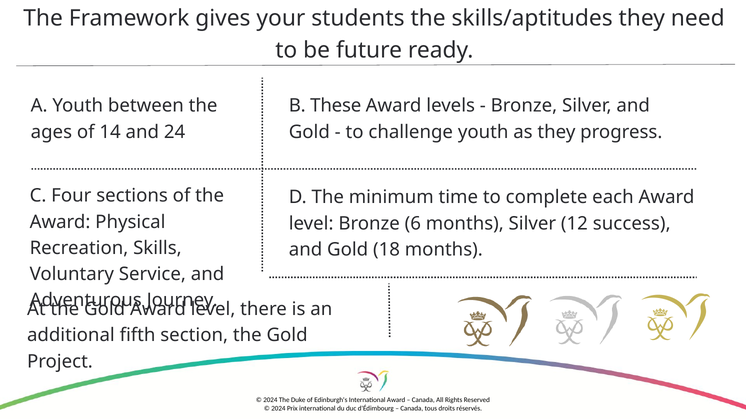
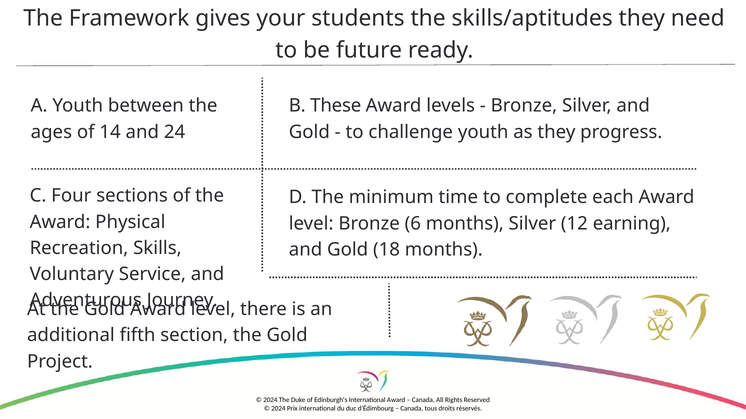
success: success -> earning
